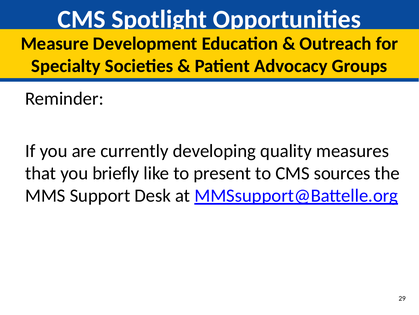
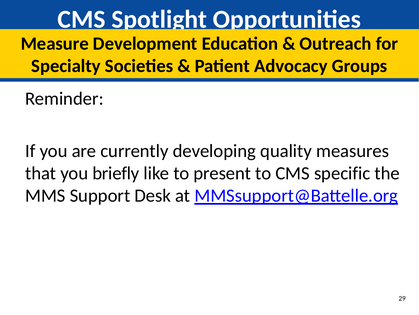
sources: sources -> specific
